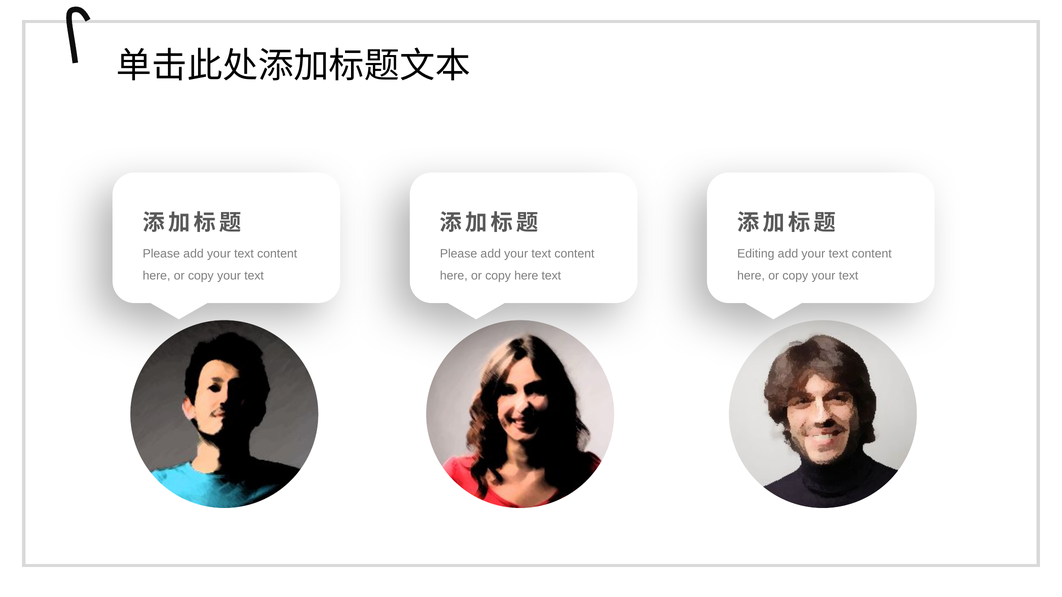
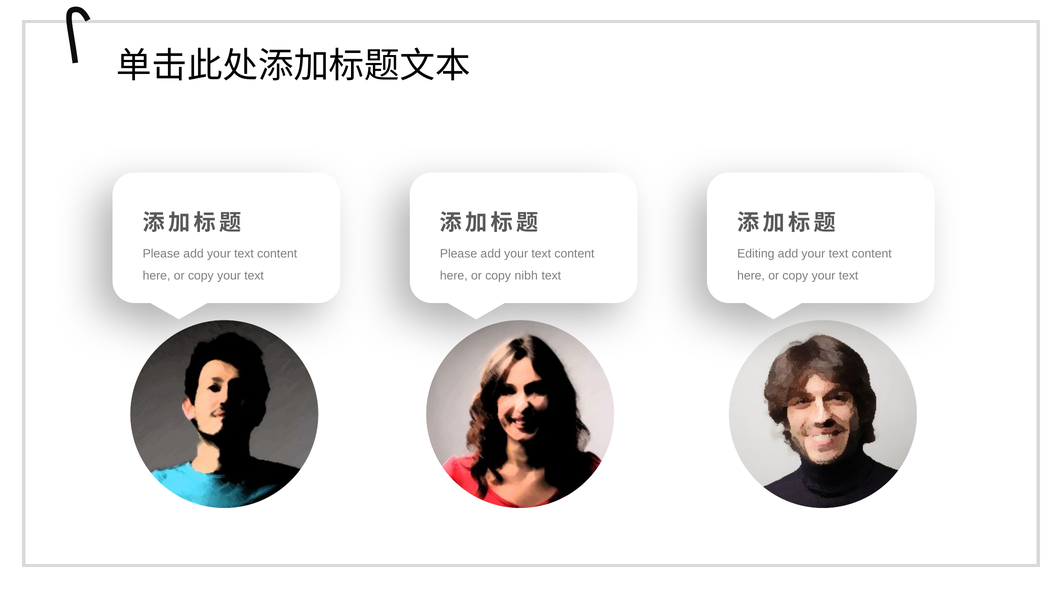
copy here: here -> nibh
